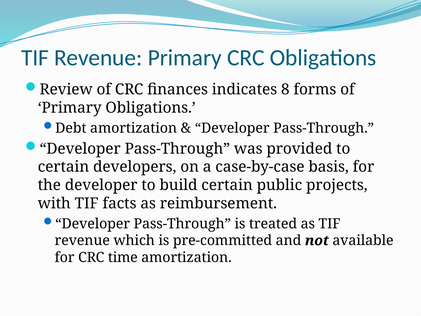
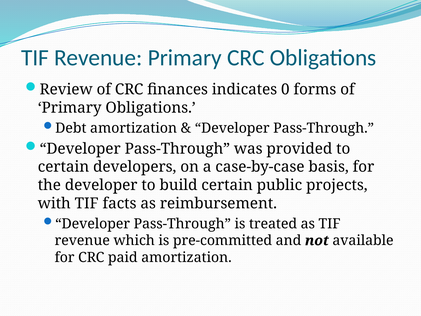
8: 8 -> 0
time: time -> paid
